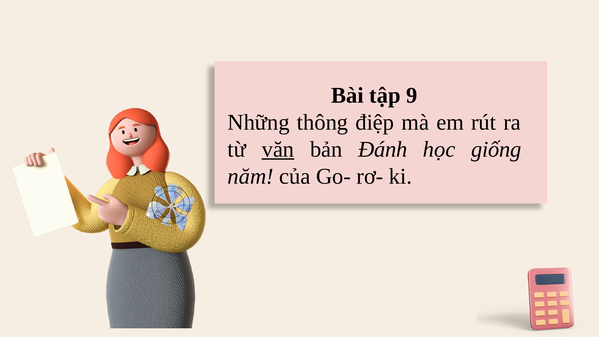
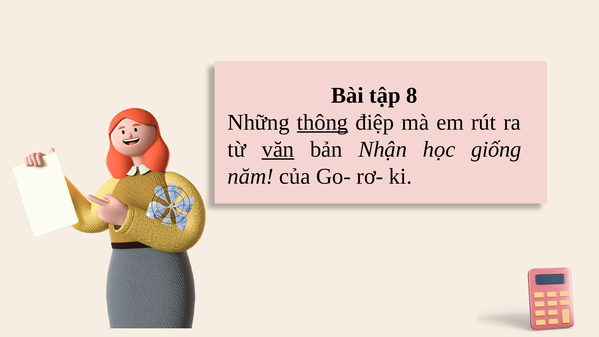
9: 9 -> 8
thông underline: none -> present
Đánh: Đánh -> Nhận
